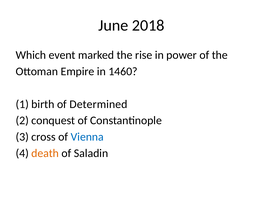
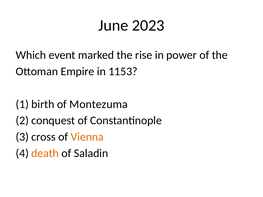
2018: 2018 -> 2023
1460: 1460 -> 1153
Determined: Determined -> Montezuma
Vienna colour: blue -> orange
